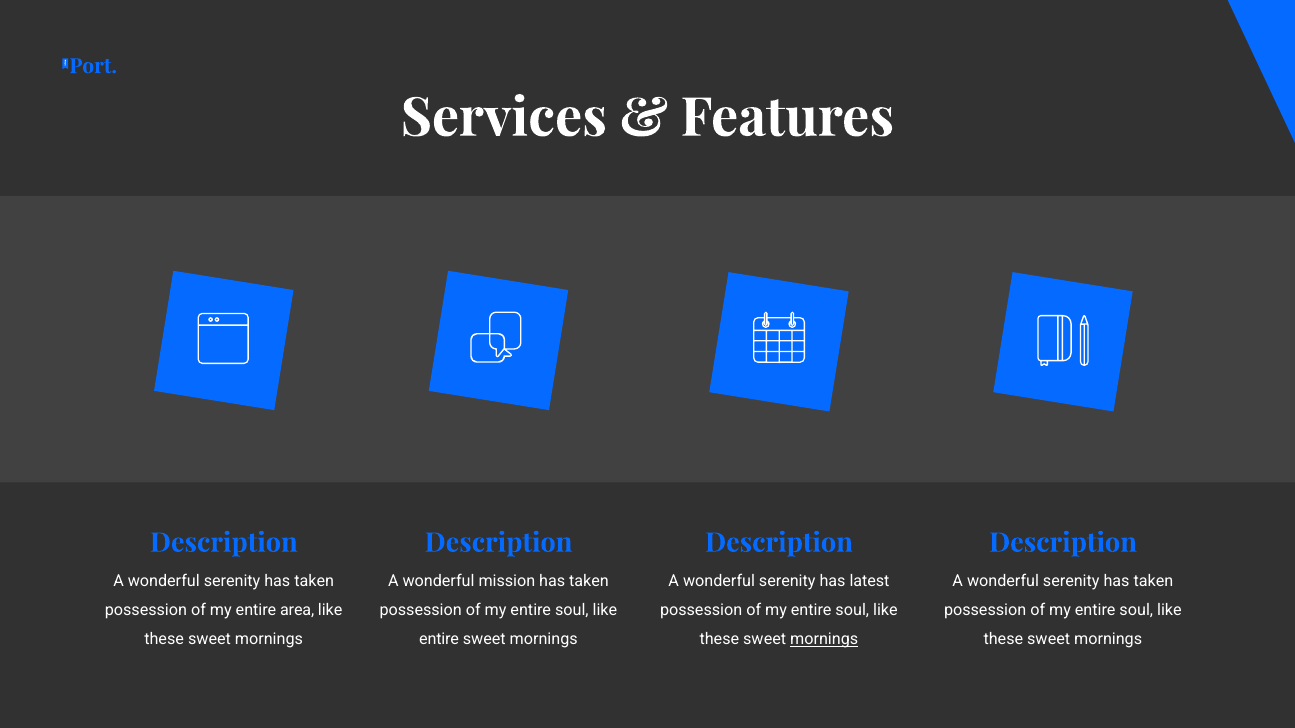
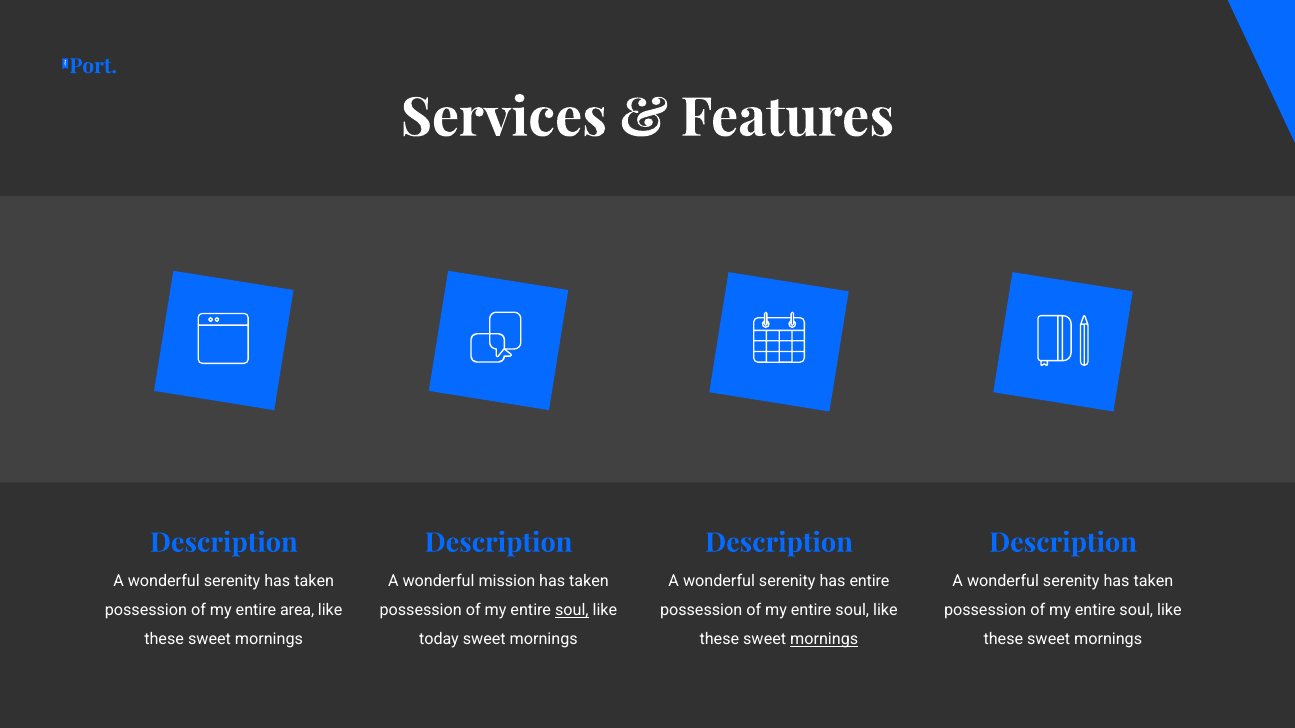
has latest: latest -> entire
soul at (572, 611) underline: none -> present
entire at (439, 640): entire -> today
